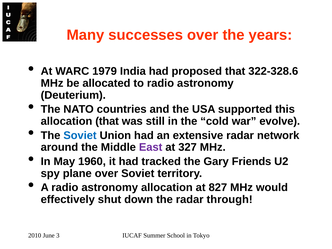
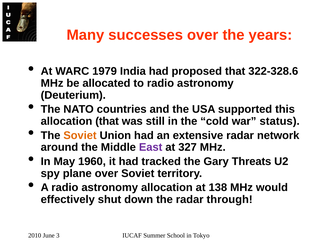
evolve: evolve -> status
Soviet at (80, 135) colour: blue -> orange
Friends: Friends -> Threats
827: 827 -> 138
